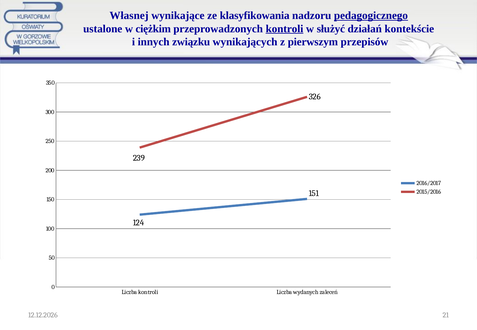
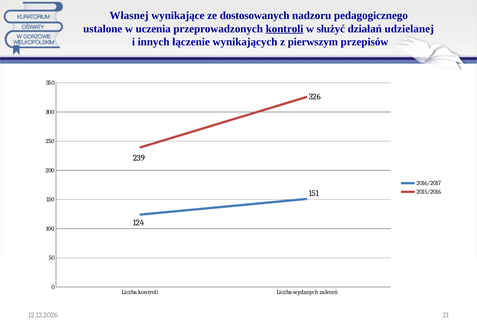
klasyfikowania: klasyfikowania -> dostosowanych
pedagogicznego underline: present -> none
ciężkim: ciężkim -> uczenia
kontekście: kontekście -> udzielanej
związku: związku -> łączenie
